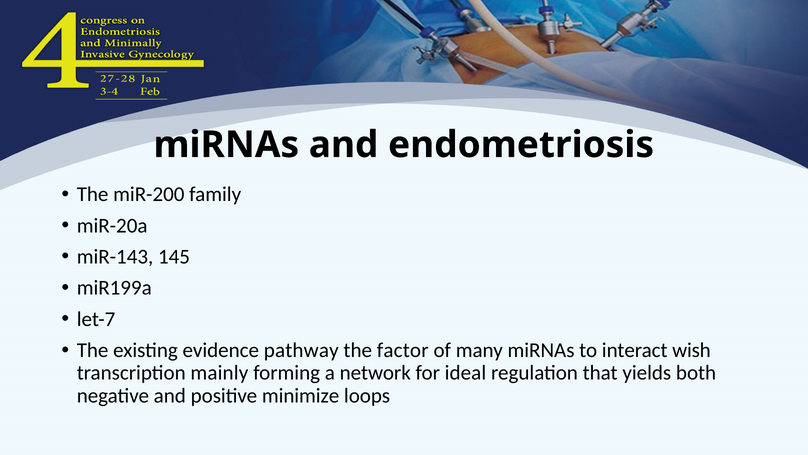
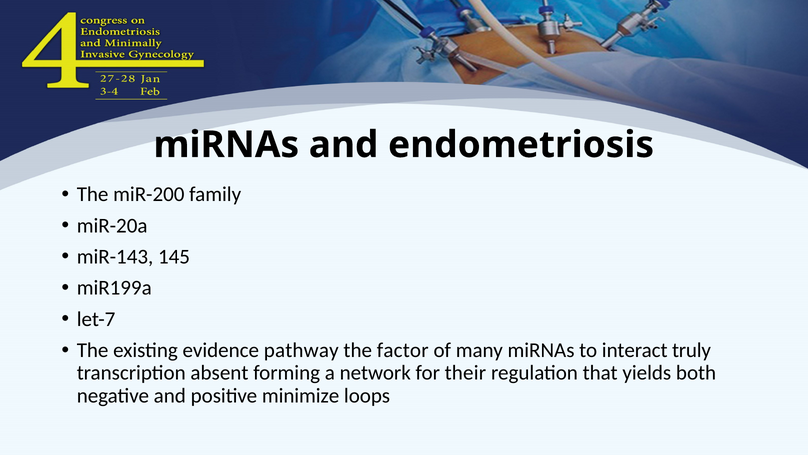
wish: wish -> truly
mainly: mainly -> absent
ideal: ideal -> their
